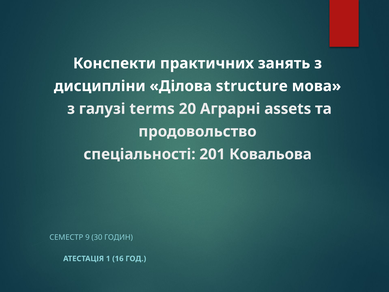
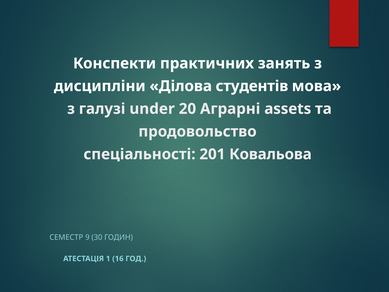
structure: structure -> студентів
terms: terms -> under
